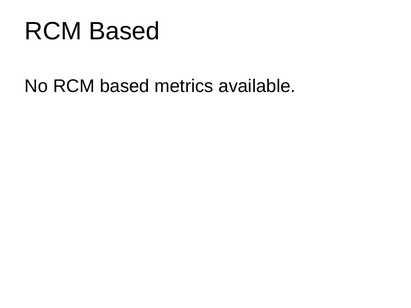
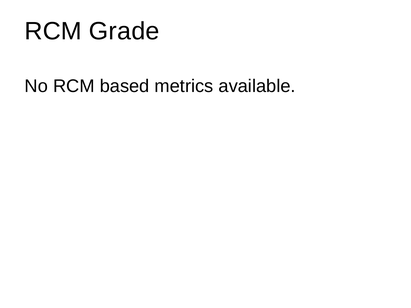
Based at (124, 31): Based -> Grade
